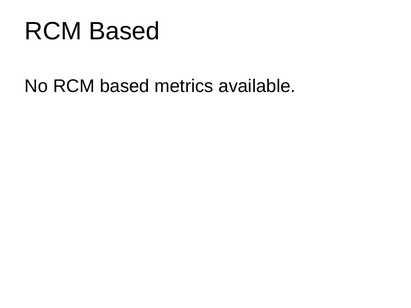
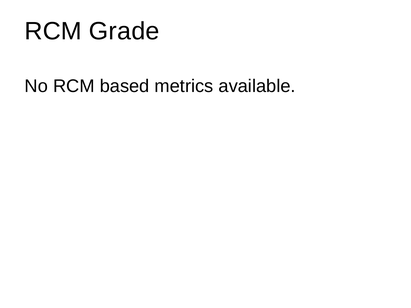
Based at (124, 31): Based -> Grade
